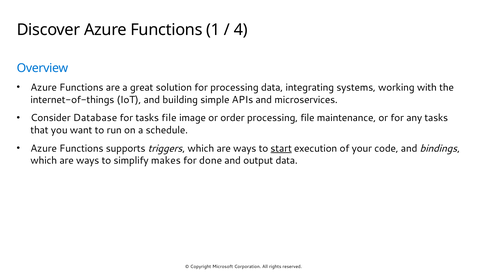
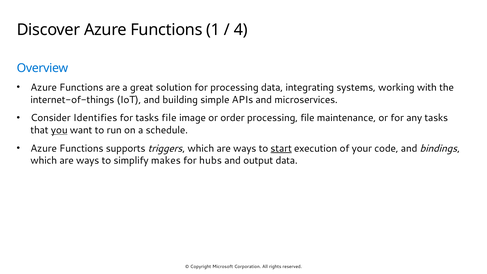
Database: Database -> Identifies
you underline: none -> present
done: done -> hubs
